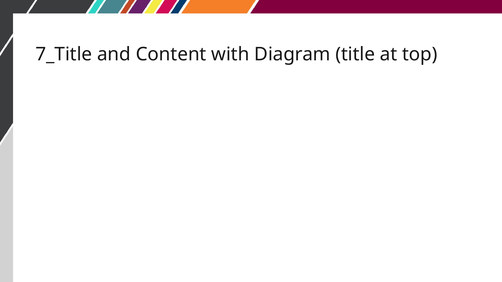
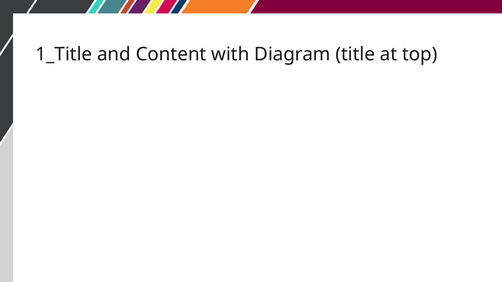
7_Title: 7_Title -> 1_Title
